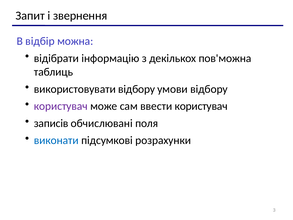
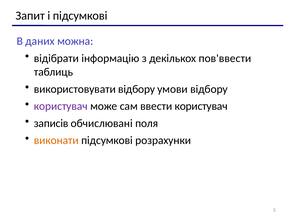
і звернення: звернення -> підсумкові
відбір: відбір -> даних
пов'можна: пов'можна -> пов'ввести
виконати colour: blue -> orange
